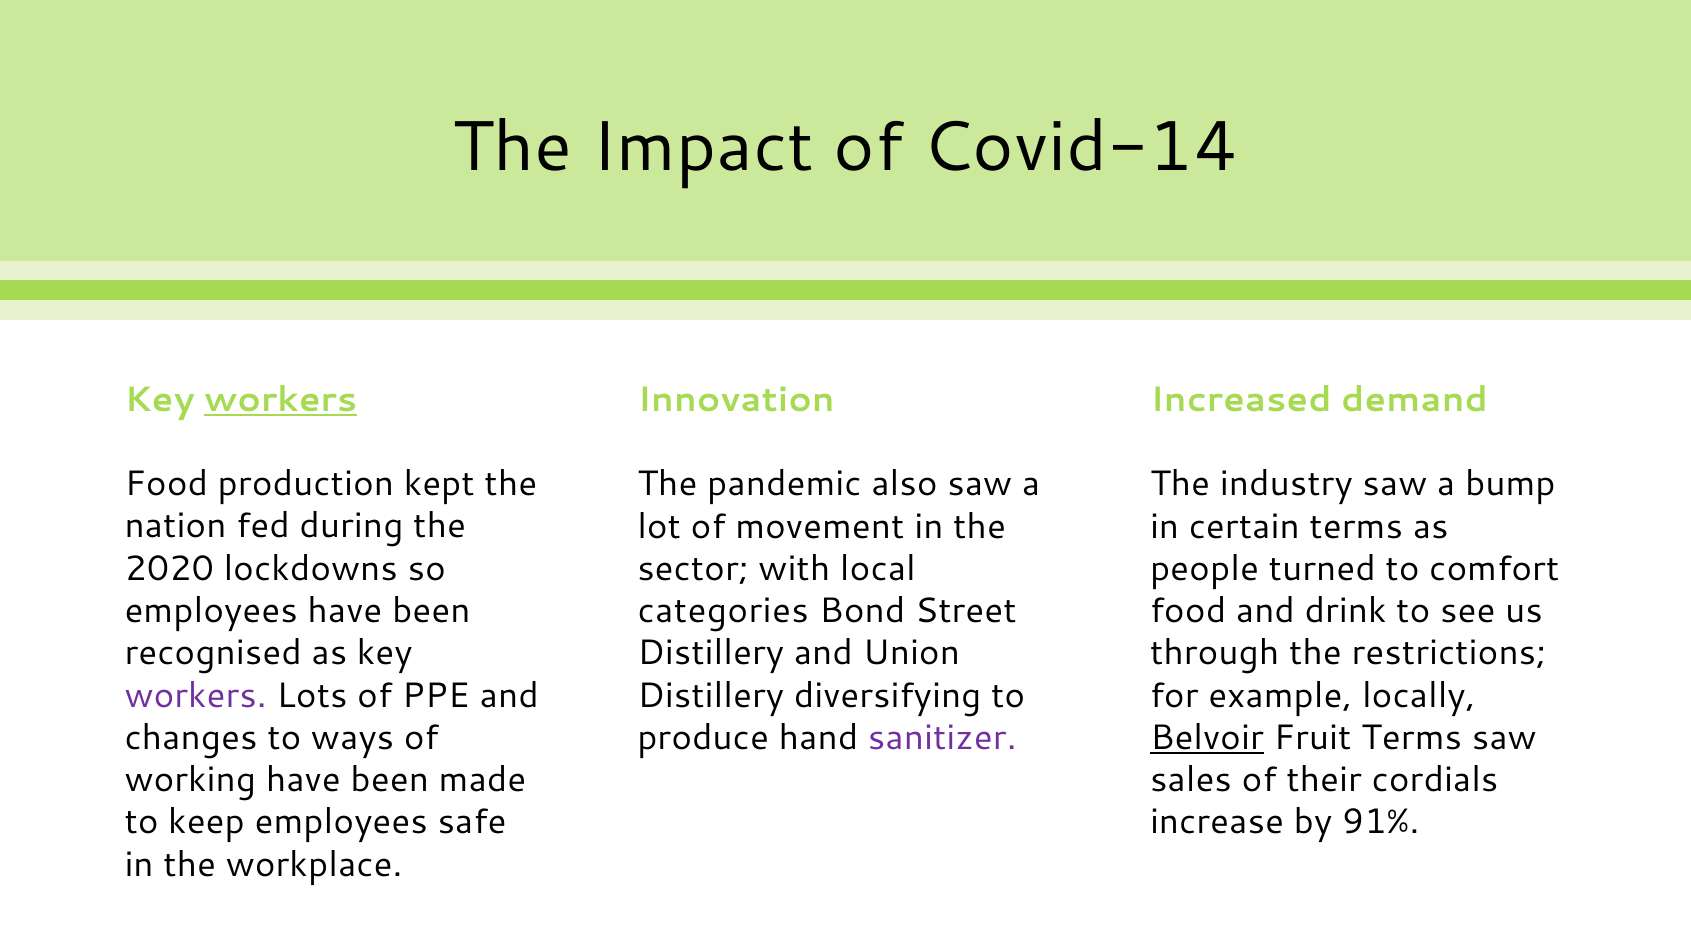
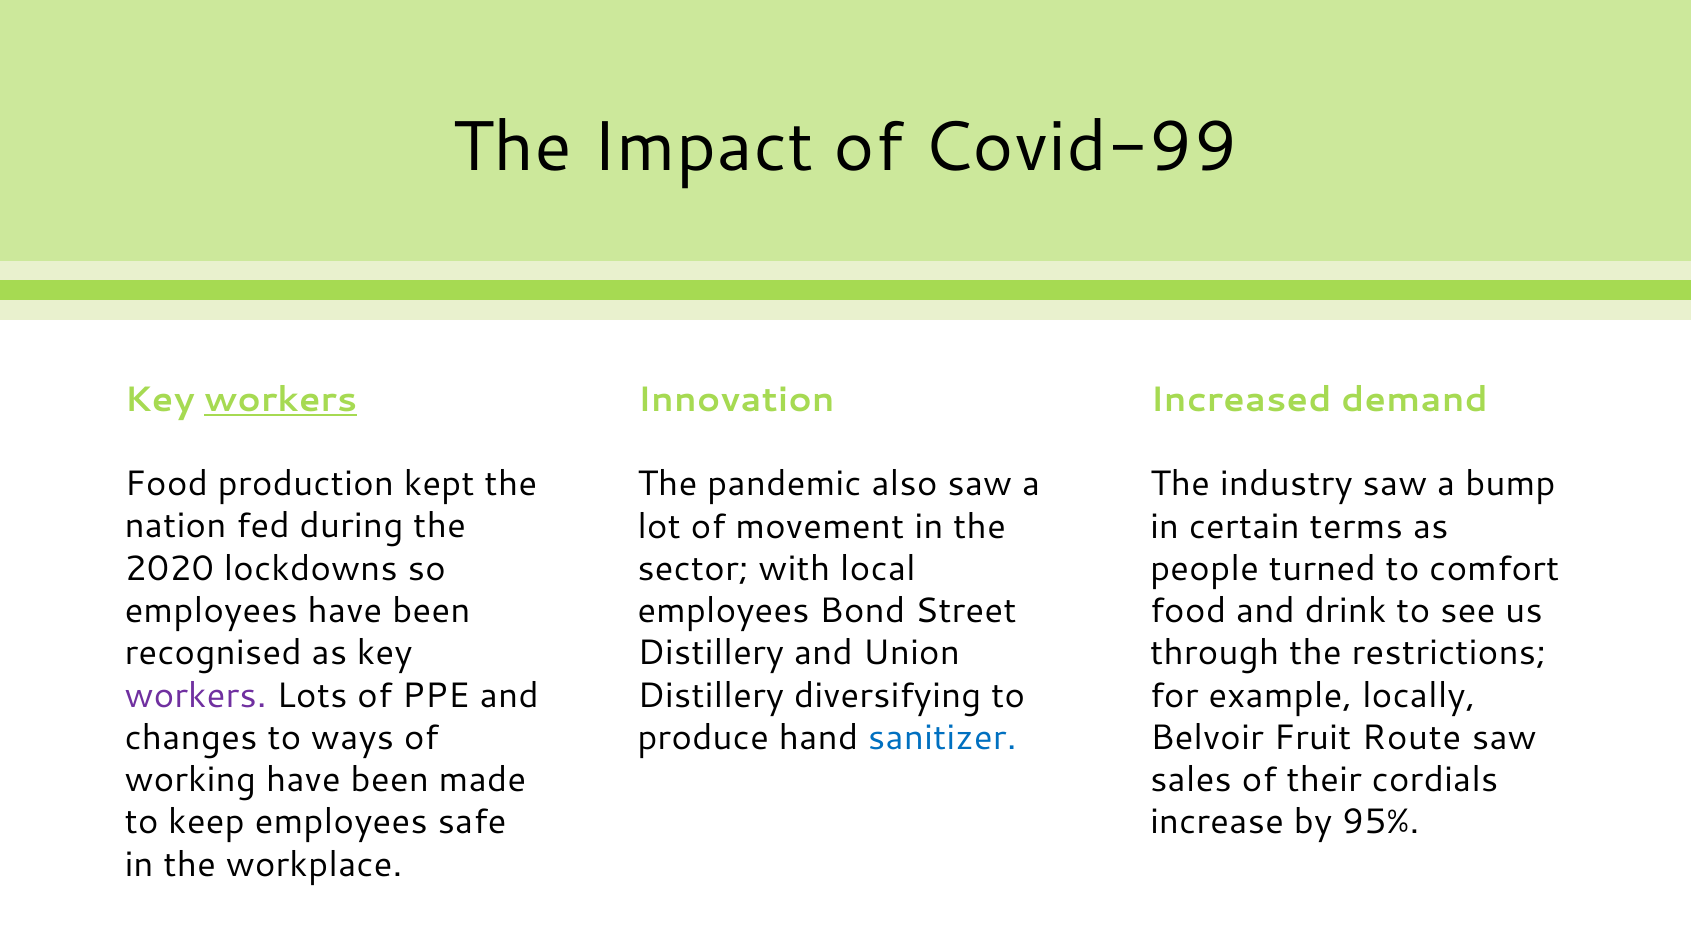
Covid-14: Covid-14 -> Covid-99
categories at (723, 611): categories -> employees
sanitizer colour: purple -> blue
Belvoir underline: present -> none
Fruit Terms: Terms -> Route
91%: 91% -> 95%
